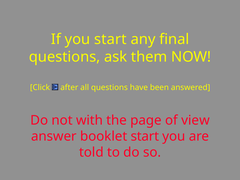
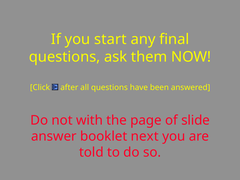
view: view -> slide
booklet start: start -> next
